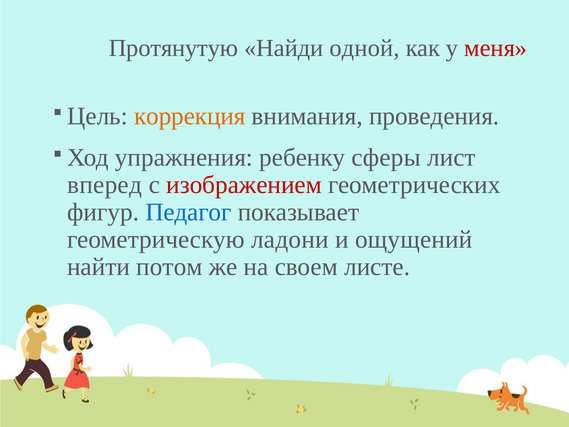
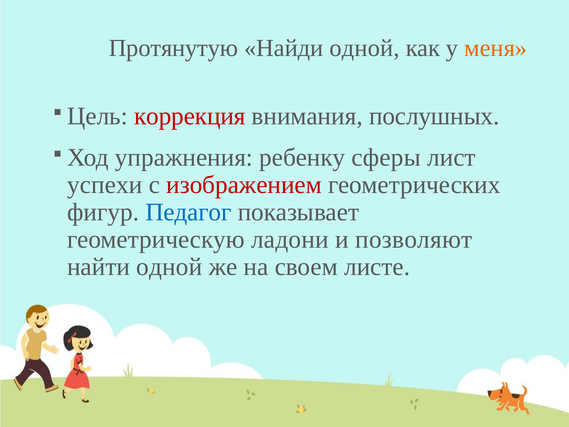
меня colour: red -> orange
коррекция colour: orange -> red
проведения: проведения -> послушных
вперед: вперед -> успехи
ощущений: ощущений -> позволяют
найти потом: потом -> одной
